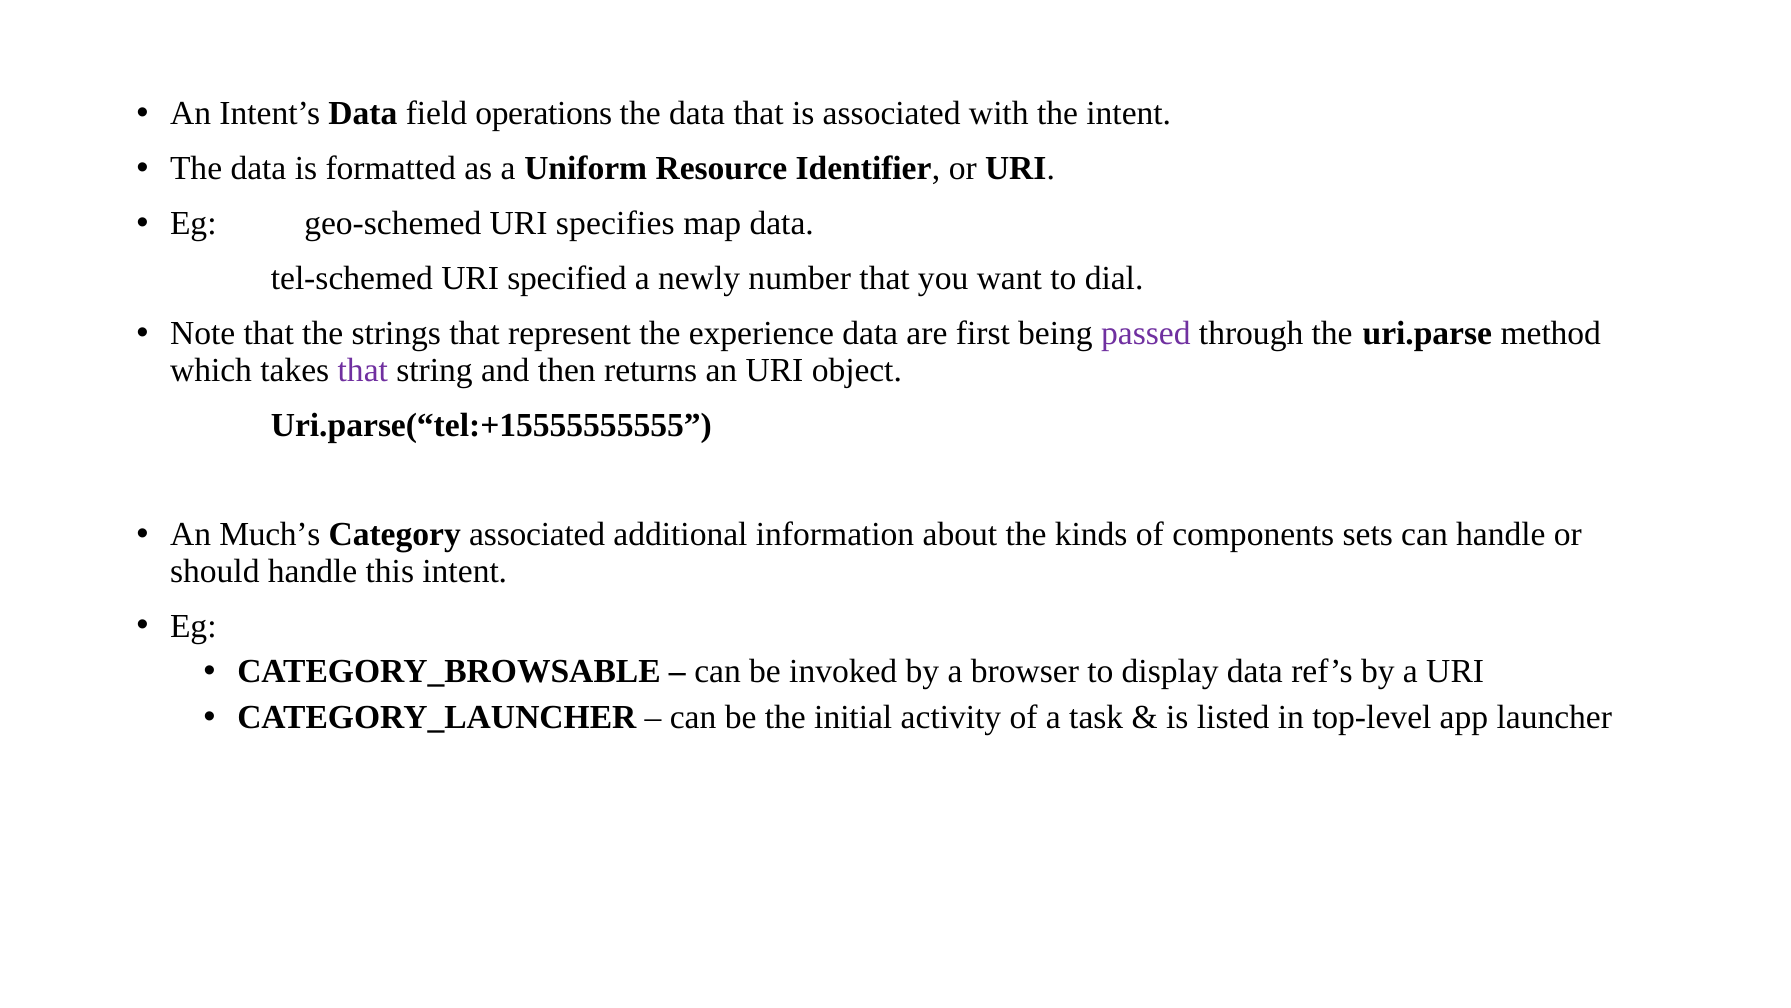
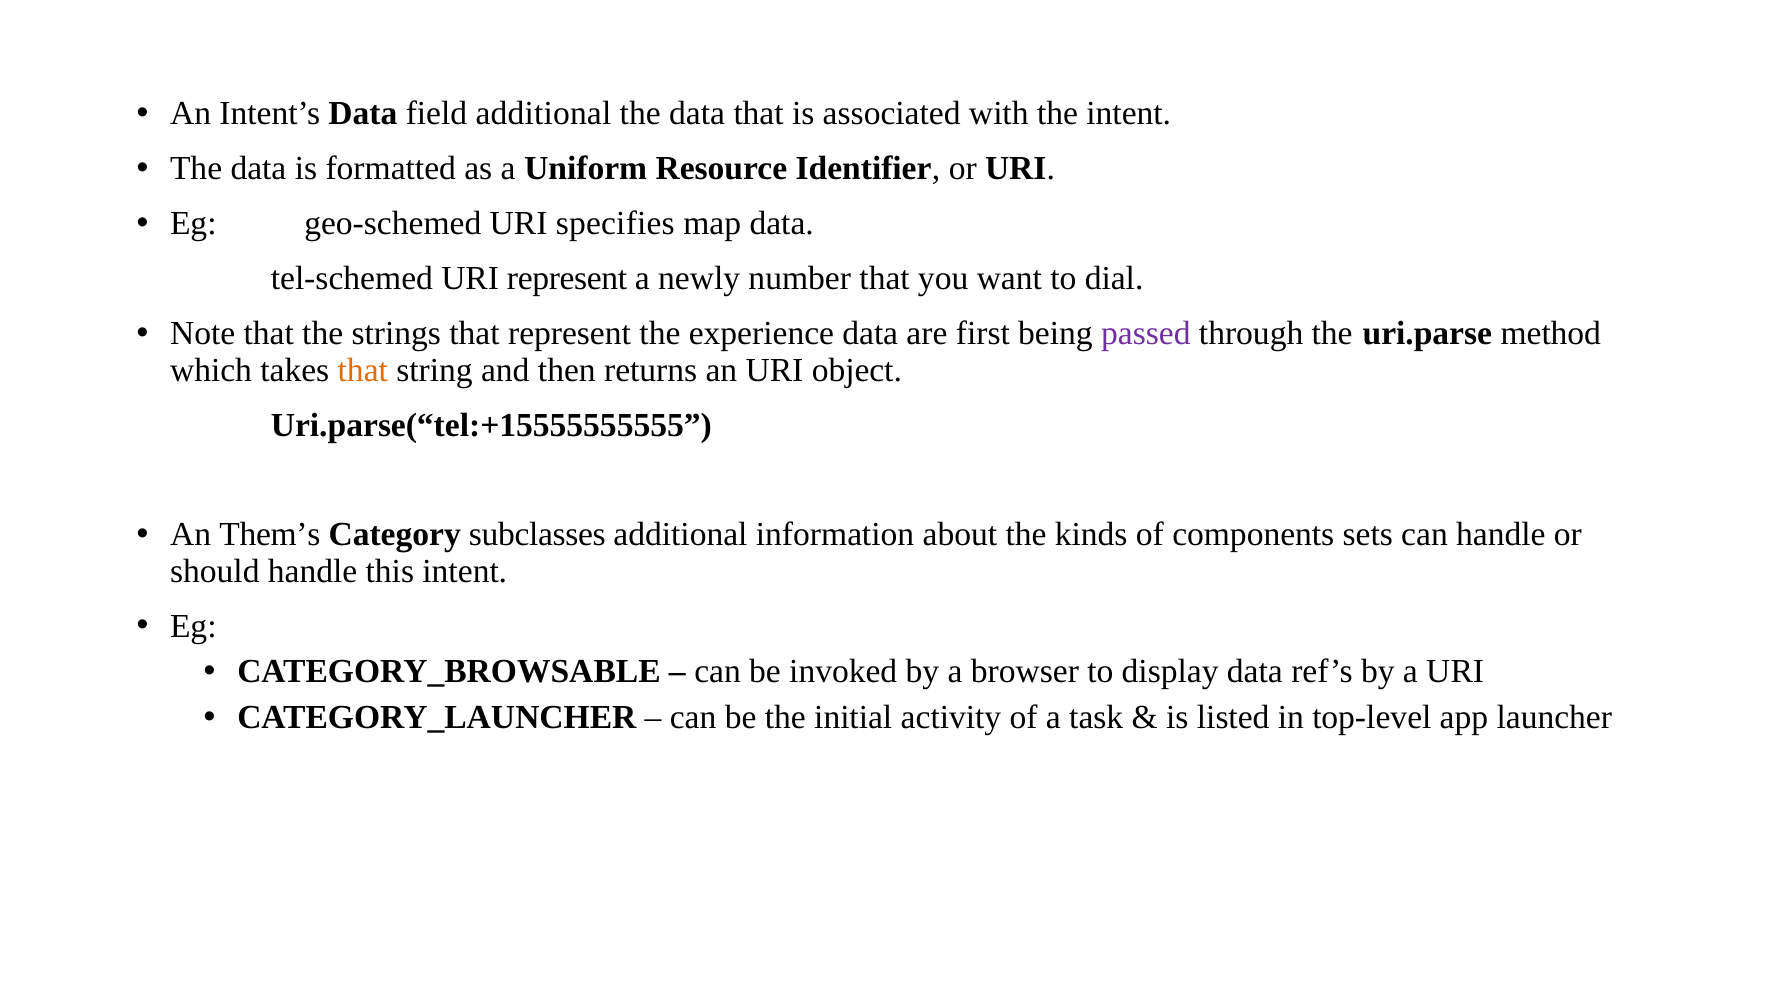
field operations: operations -> additional
URI specified: specified -> represent
that at (363, 370) colour: purple -> orange
Much’s: Much’s -> Them’s
Category associated: associated -> subclasses
